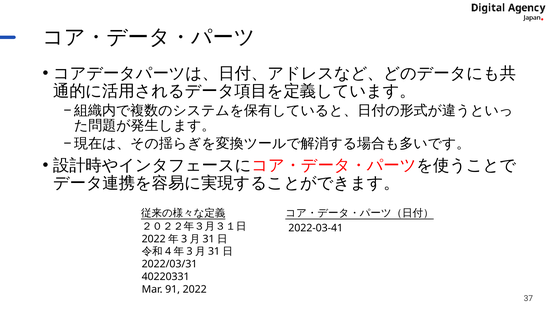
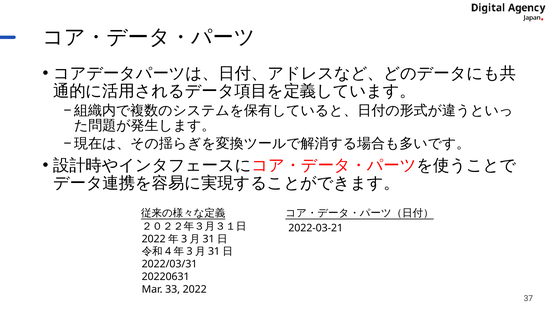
2022-03-41: 2022-03-41 -> 2022-03-21
40220331: 40220331 -> 20220631
91: 91 -> 33
